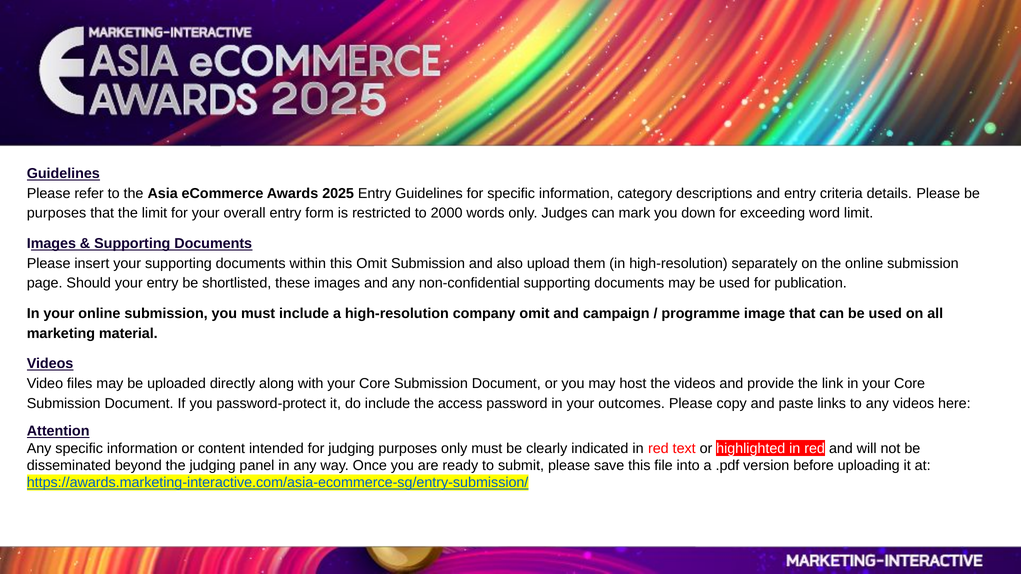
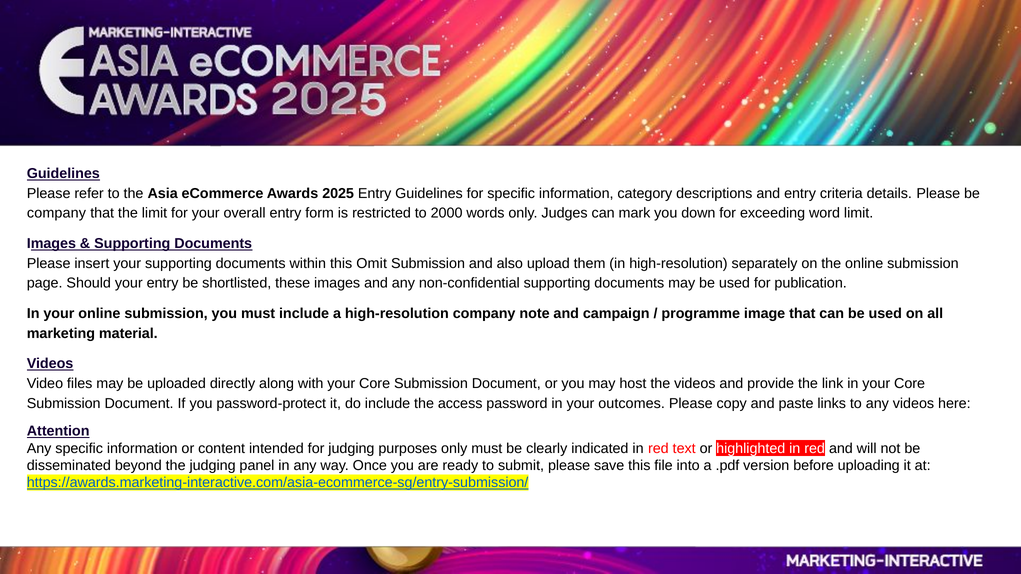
purposes at (57, 213): purposes -> company
company omit: omit -> note
